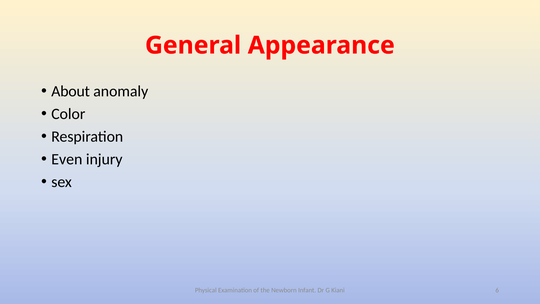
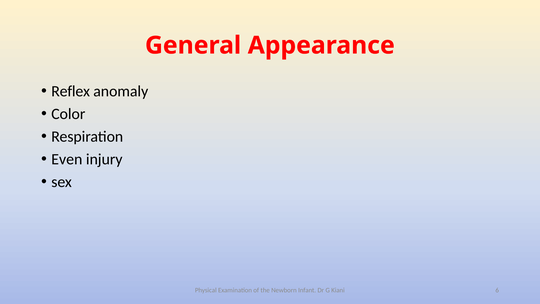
About: About -> Reflex
